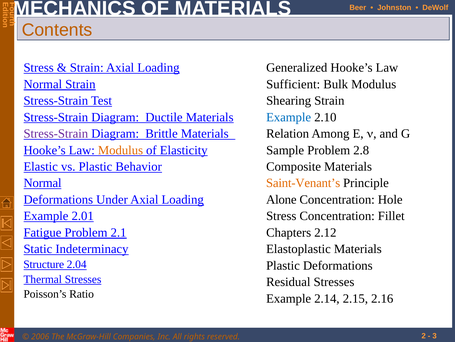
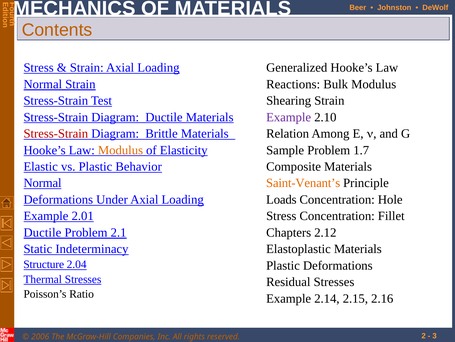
Sufficient: Sufficient -> Reactions
Example at (289, 117) colour: blue -> purple
Stress-Strain at (56, 133) colour: purple -> red
2.8: 2.8 -> 1.7
Alone: Alone -> Loads
Fatigue at (42, 232): Fatigue -> Ductile
